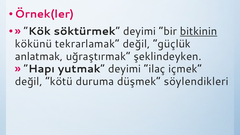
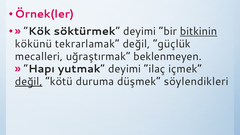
anlatmak: anlatmak -> mecalleri
şeklindeyken: şeklindeyken -> beklenmeyen
değil at (29, 82) underline: none -> present
